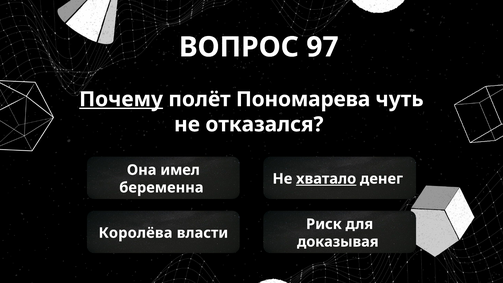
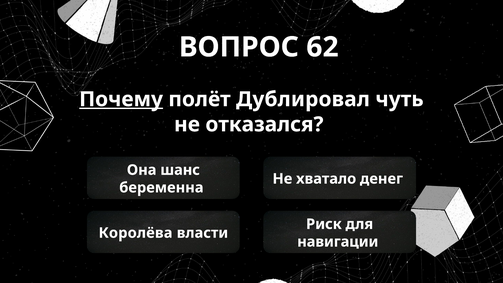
97: 97 -> 62
Пономарева: Пономарева -> Дублировал
имел: имел -> шанс
хватало underline: present -> none
доказывая: доказывая -> навигации
